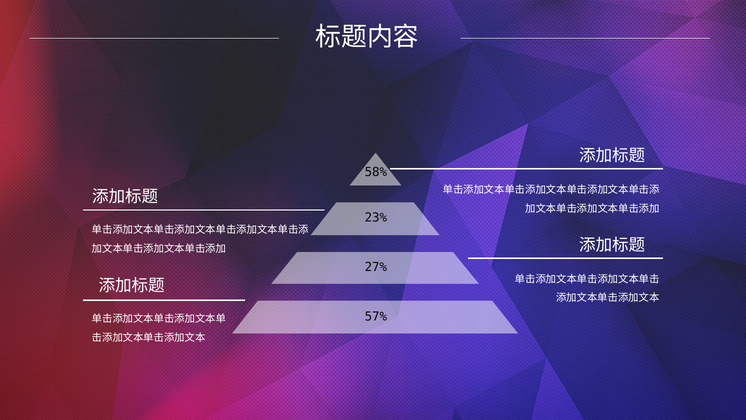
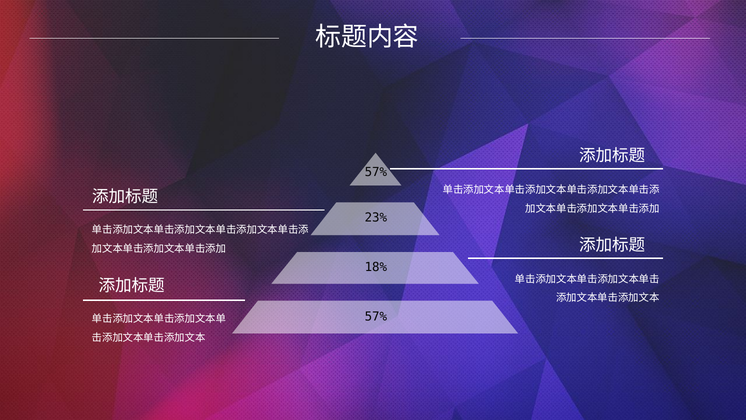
58% at (376, 172): 58% -> 57%
27%: 27% -> 18%
